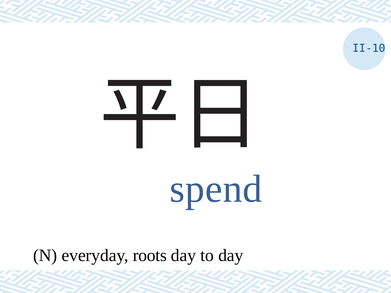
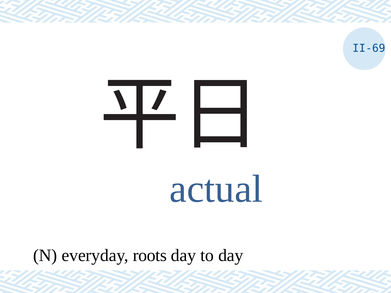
II-10: II-10 -> II-69
spend: spend -> actual
